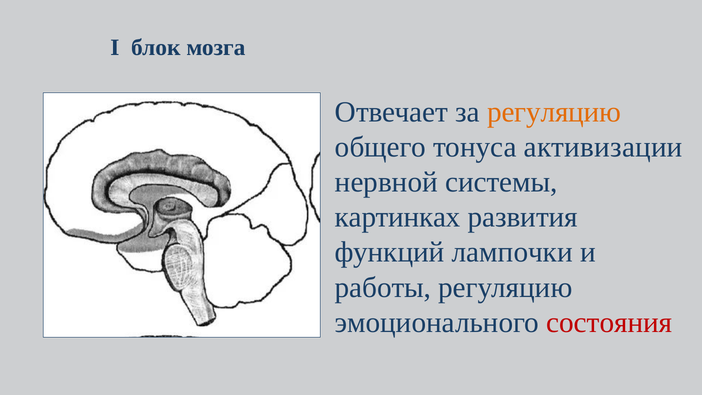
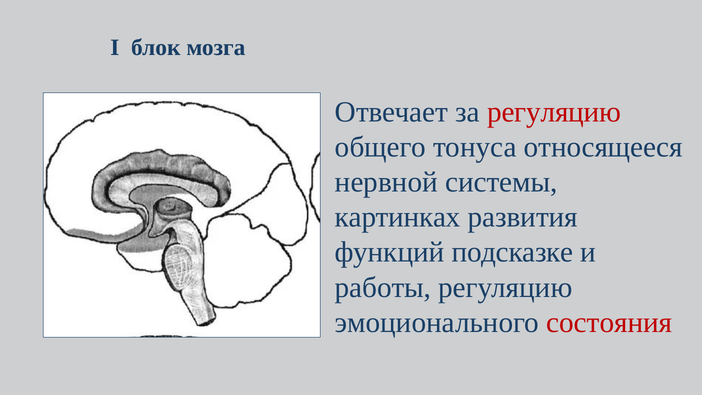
регуляцию at (554, 112) colour: orange -> red
активизации: активизации -> относящееся
лампочки: лампочки -> подсказке
